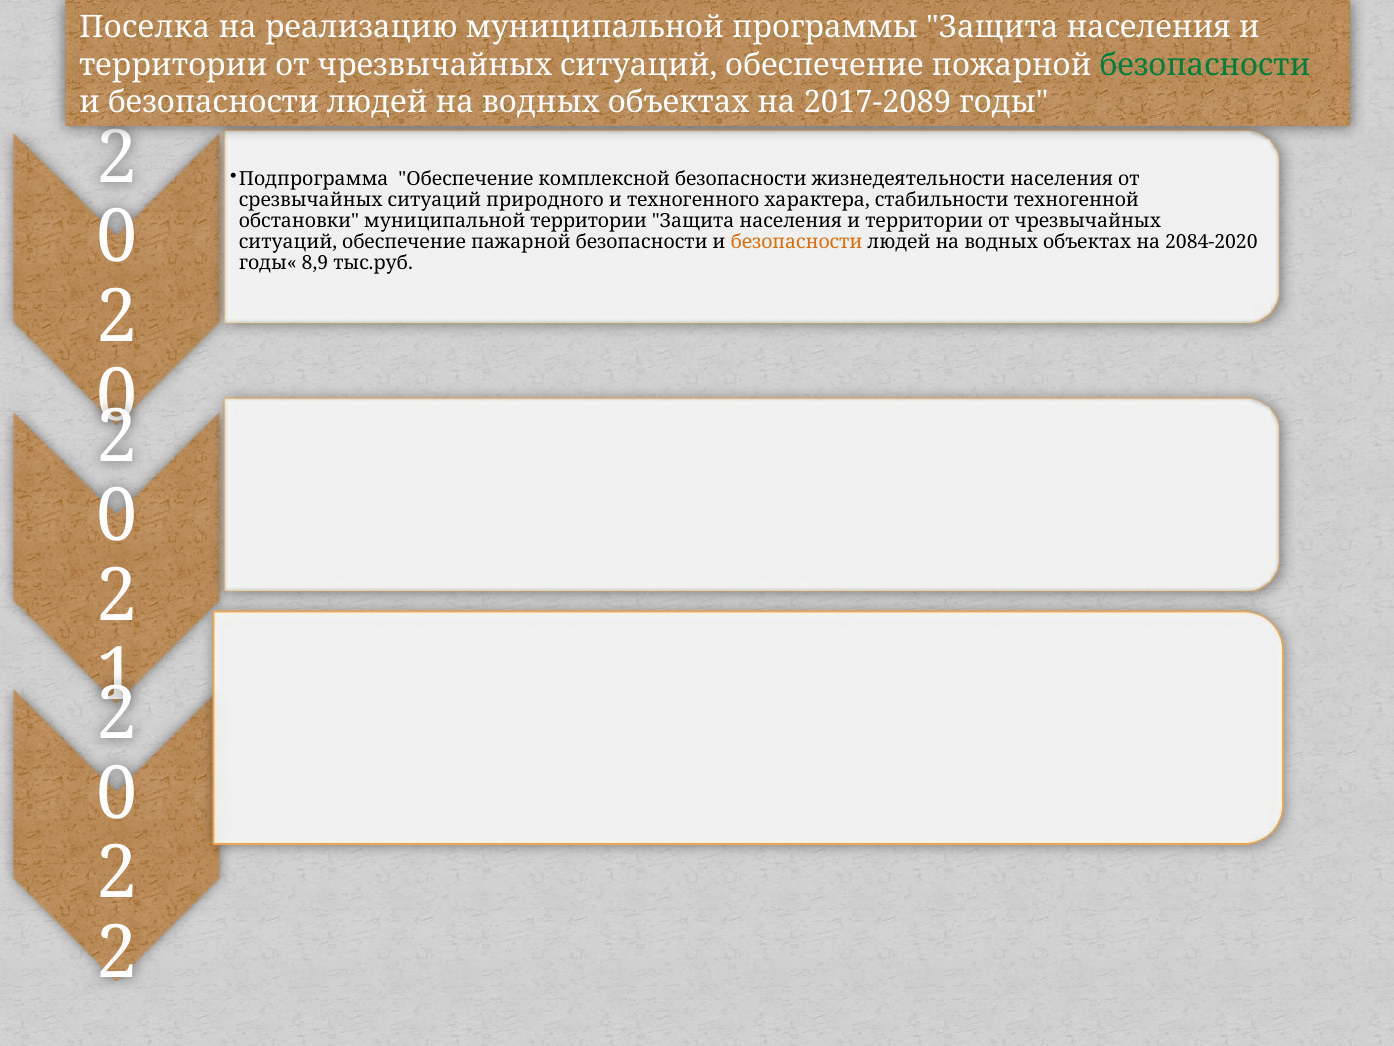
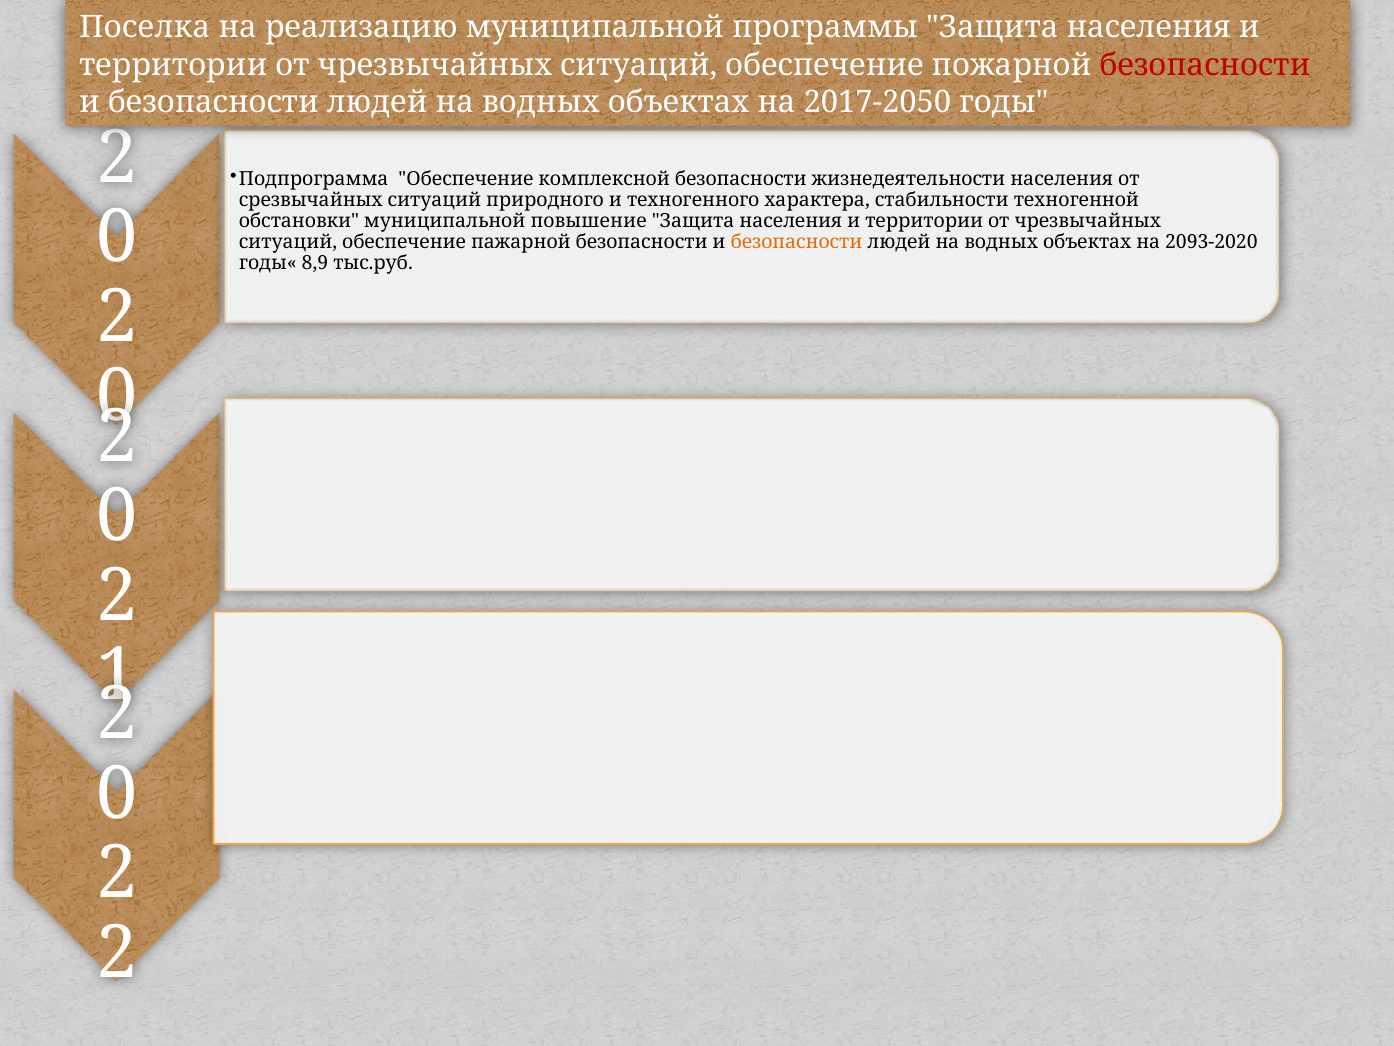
безопасности at (1205, 65) colour: green -> red
2017-2089: 2017-2089 -> 2017-2050
муниципальной территории: территории -> повышение
2084-2020: 2084-2020 -> 2093-2020
